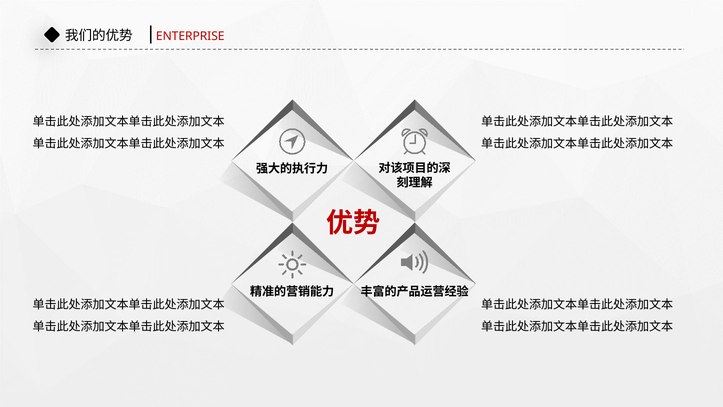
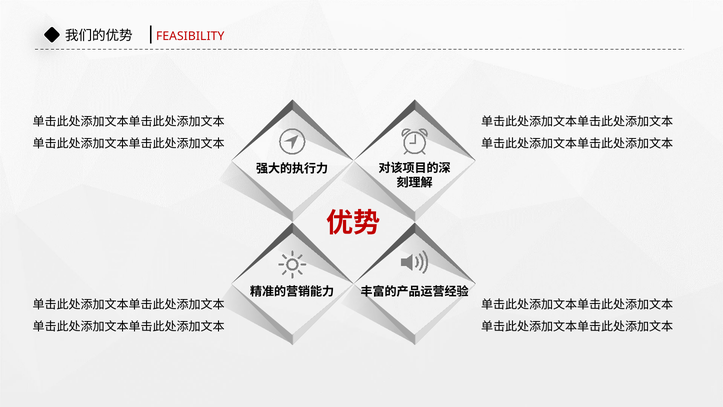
ENTERPRISE: ENTERPRISE -> FEASIBILITY
